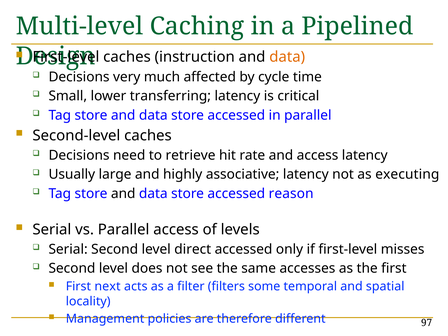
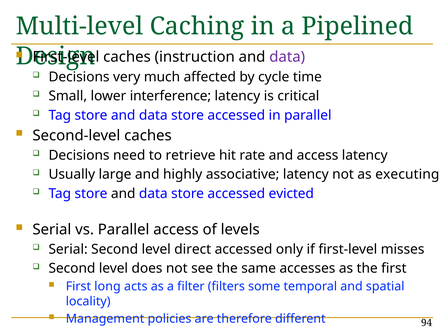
data at (287, 57) colour: orange -> purple
transferring: transferring -> interference
reason: reason -> evicted
next: next -> long
97: 97 -> 94
